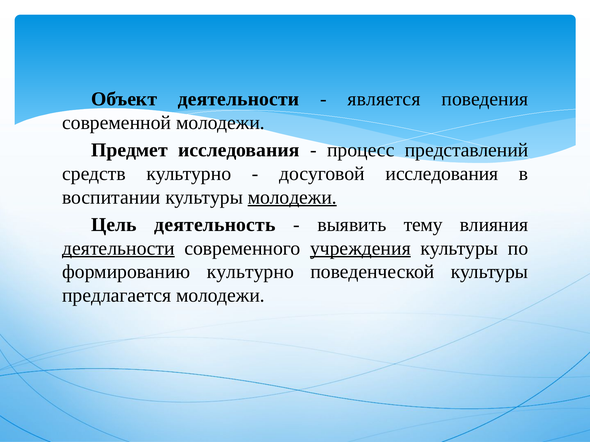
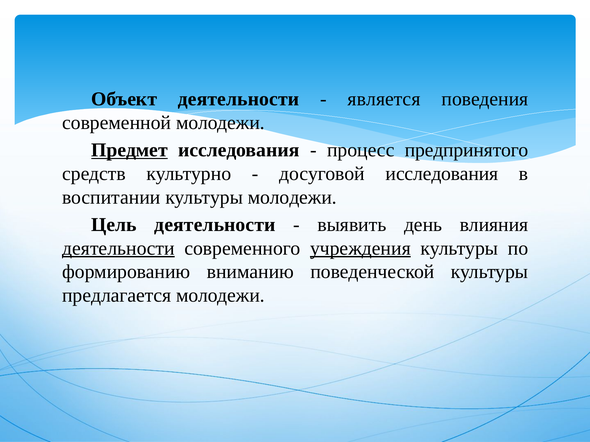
Предмет underline: none -> present
представлений: представлений -> предпринятого
молодежи at (292, 197) underline: present -> none
Цель деятельность: деятельность -> деятельности
тему: тему -> день
формированию культурно: культурно -> вниманию
